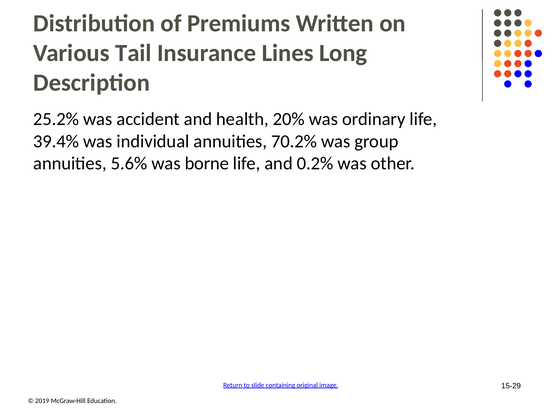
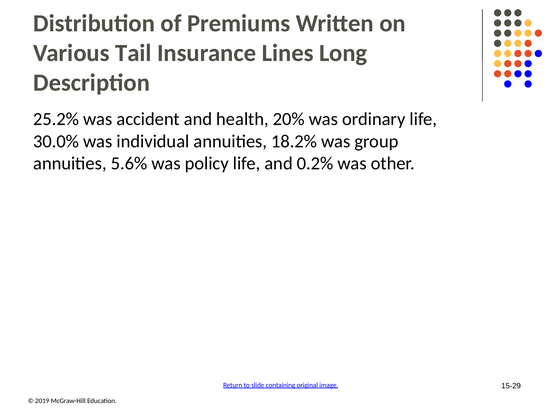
39.4%: 39.4% -> 30.0%
70.2%: 70.2% -> 18.2%
borne: borne -> policy
